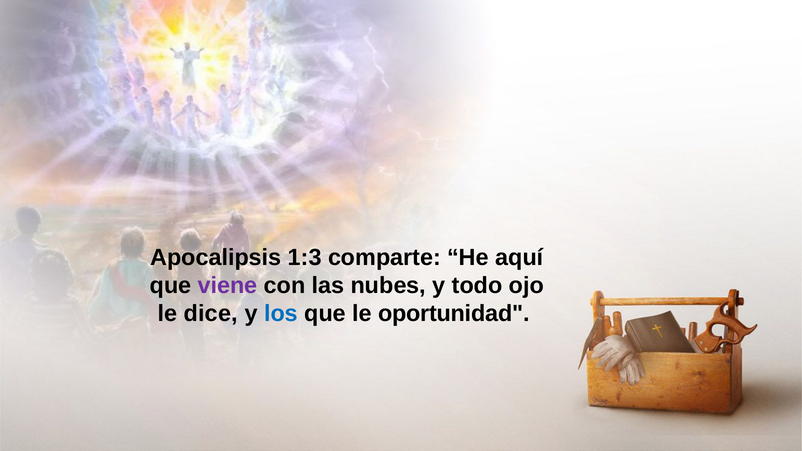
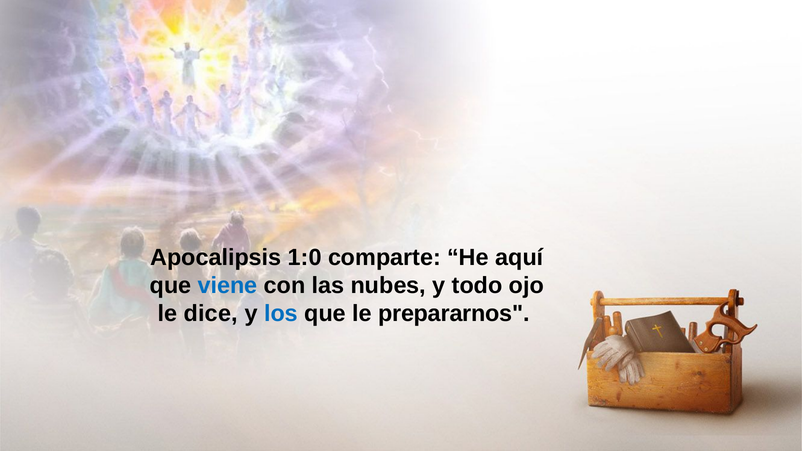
1:3: 1:3 -> 1:0
viene colour: purple -> blue
oportunidad: oportunidad -> prepararnos
